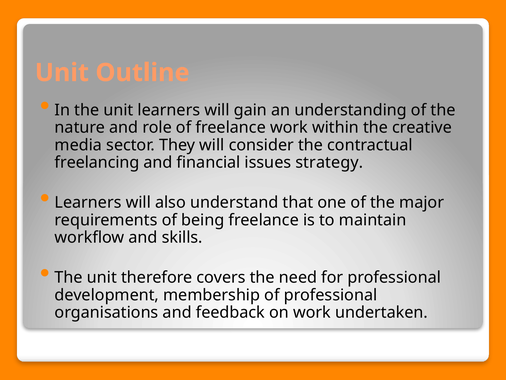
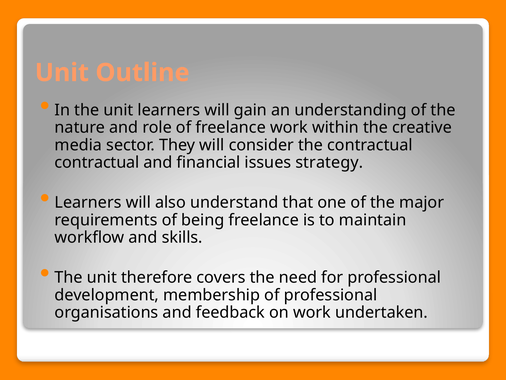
freelancing at (97, 162): freelancing -> contractual
